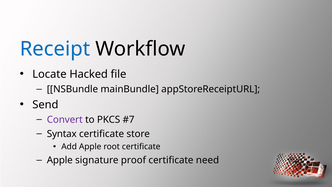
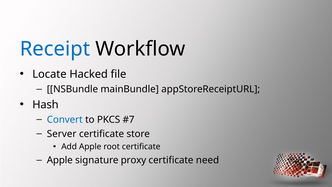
Send: Send -> Hash
Convert colour: purple -> blue
Syntax: Syntax -> Server
proof: proof -> proxy
